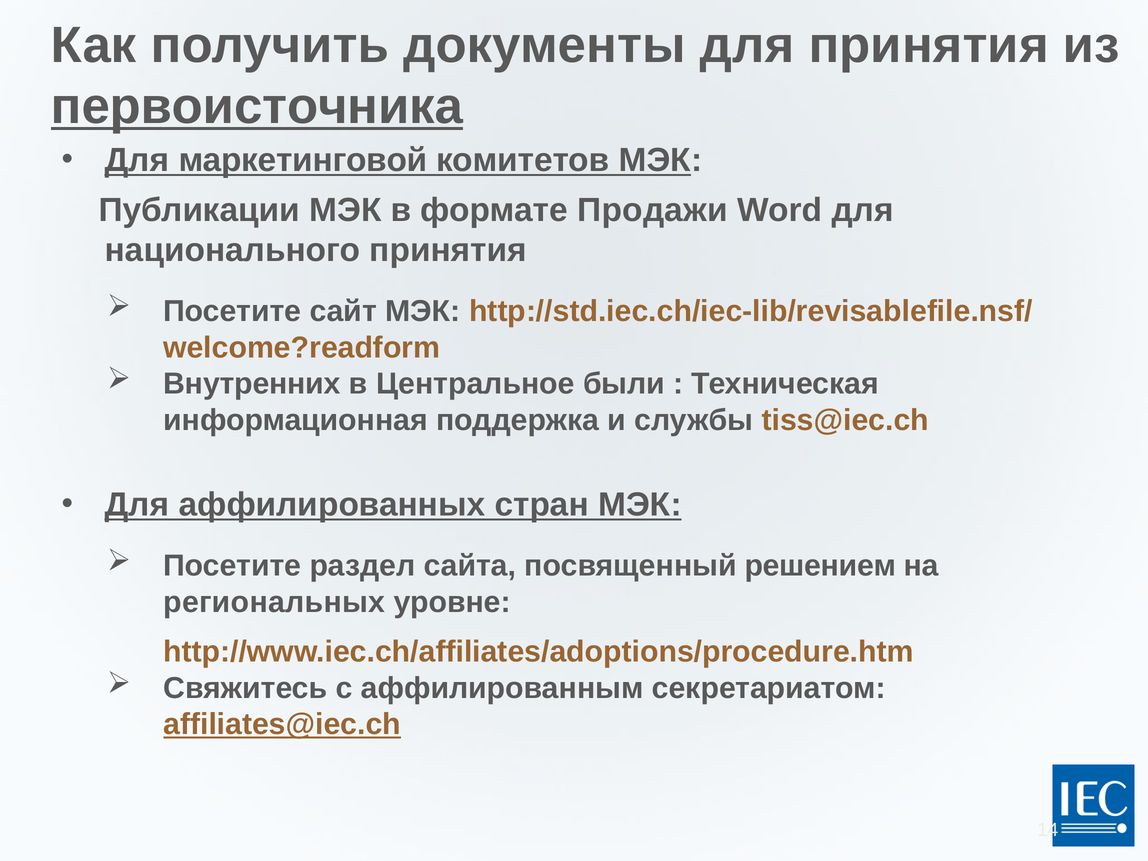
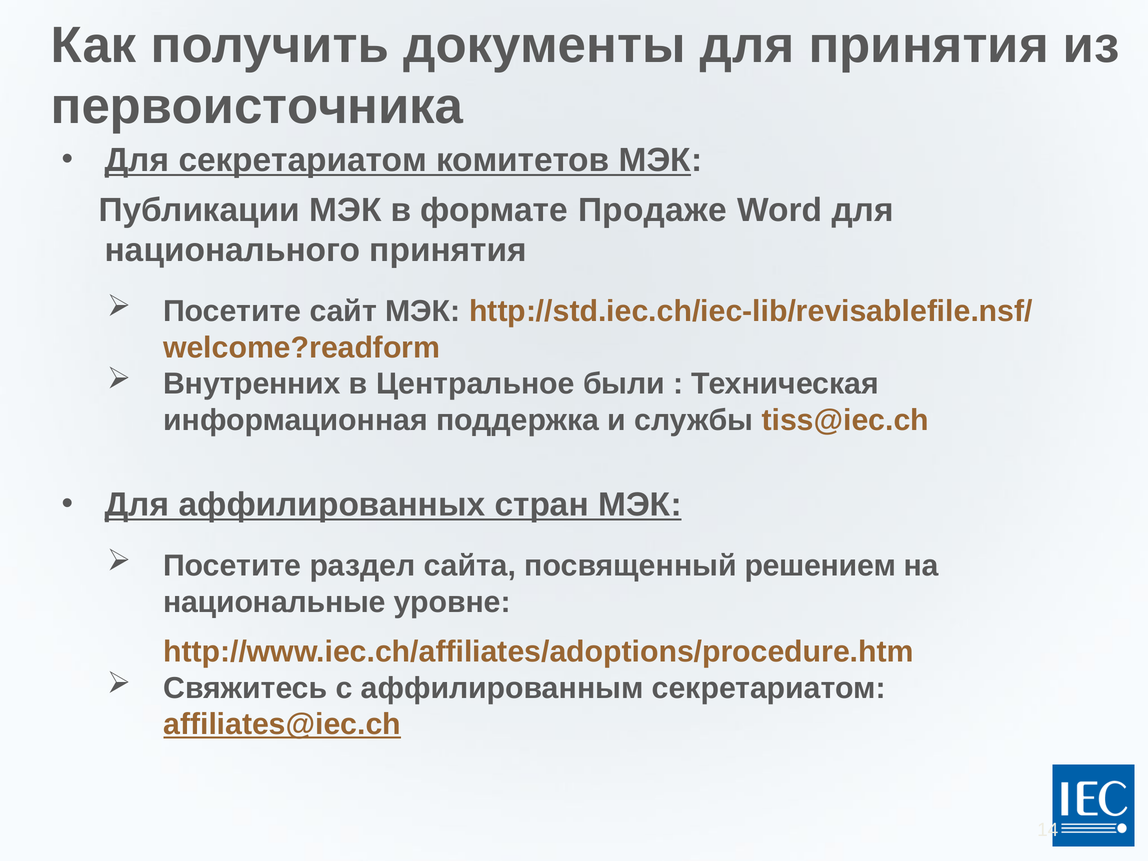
первоисточника underline: present -> none
Для маркетинговой: маркетинговой -> секретариатом
Продажи: Продажи -> Продаже
региональных: региональных -> национальные
